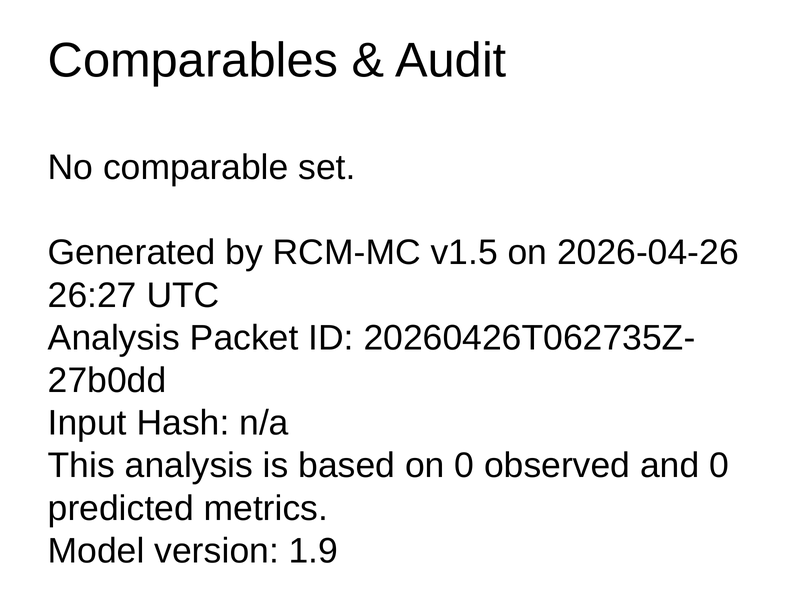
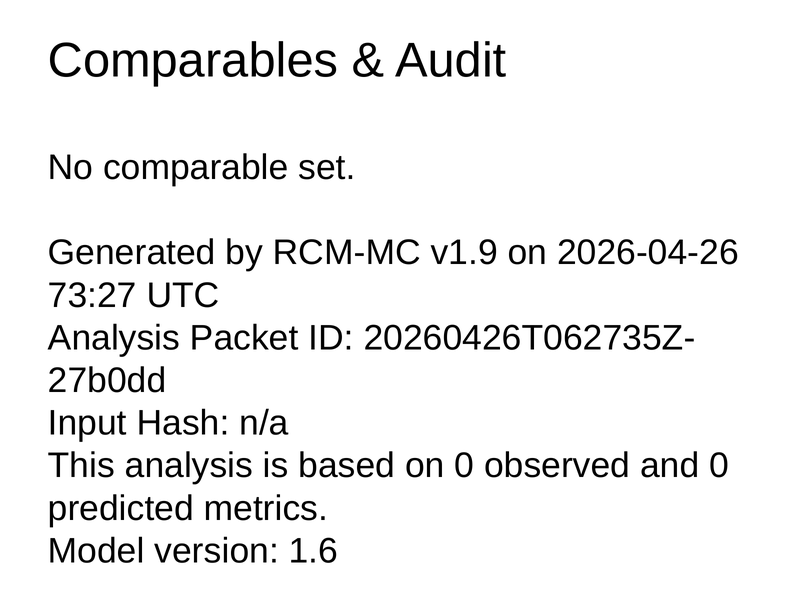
v1.5: v1.5 -> v1.9
26:27: 26:27 -> 73:27
1.9: 1.9 -> 1.6
